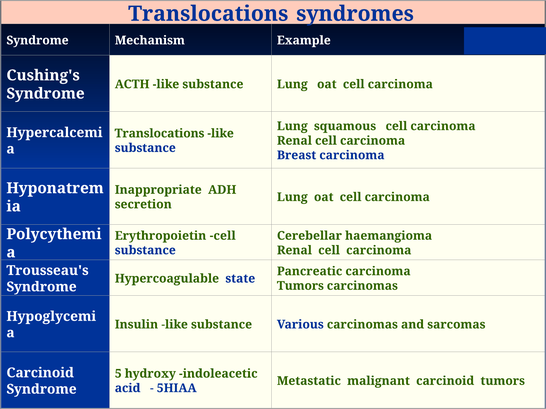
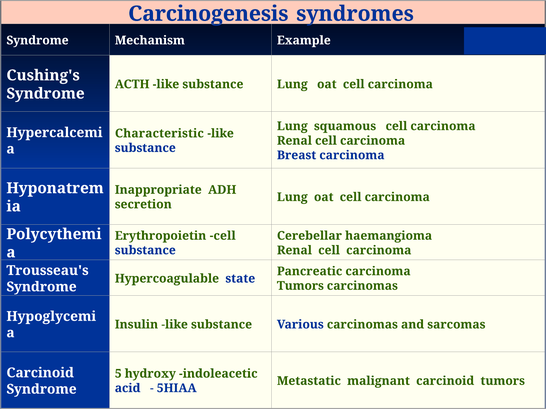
Translocations at (208, 14): Translocations -> Carcinogenesis
Translocations at (159, 134): Translocations -> Characteristic
